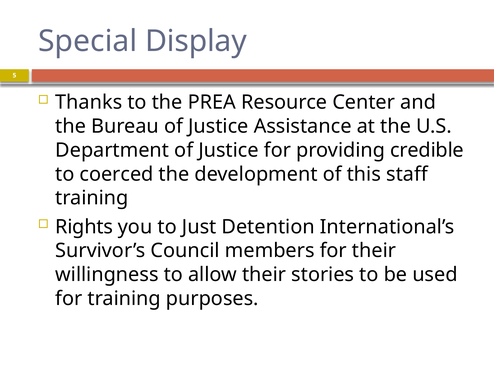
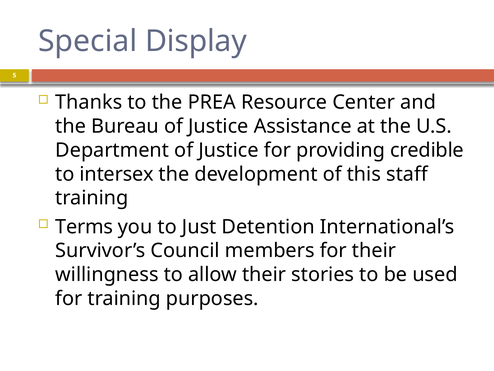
coerced: coerced -> intersex
Rights: Rights -> Terms
